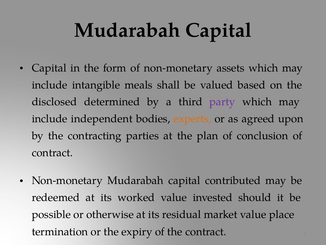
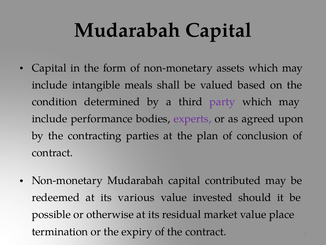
disclosed: disclosed -> condition
independent: independent -> performance
experts colour: orange -> purple
worked: worked -> various
